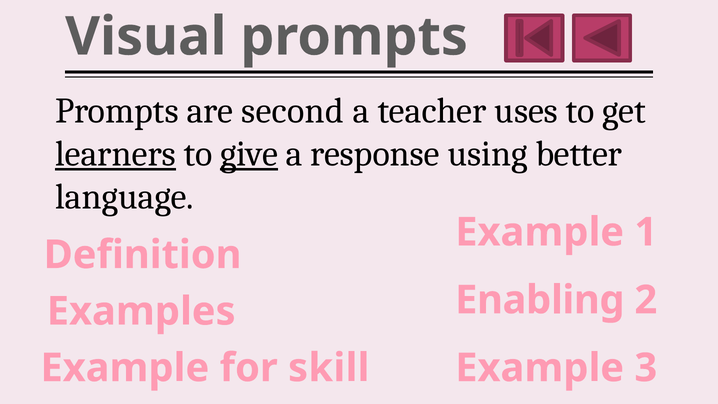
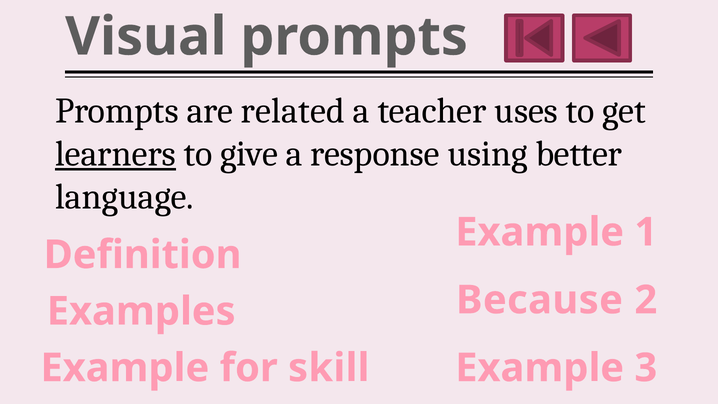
second: second -> related
give underline: present -> none
Enabling: Enabling -> Because
